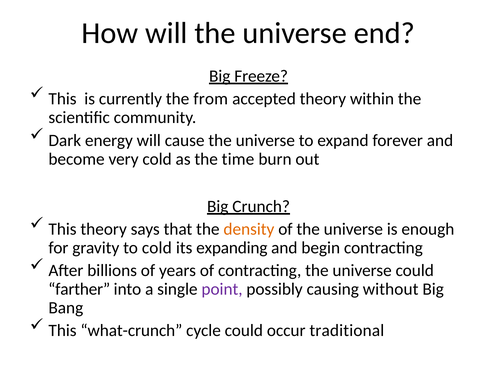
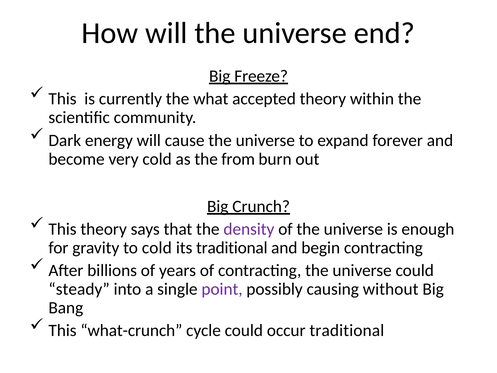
from: from -> what
time: time -> from
density colour: orange -> purple
its expanding: expanding -> traditional
farther: farther -> steady
